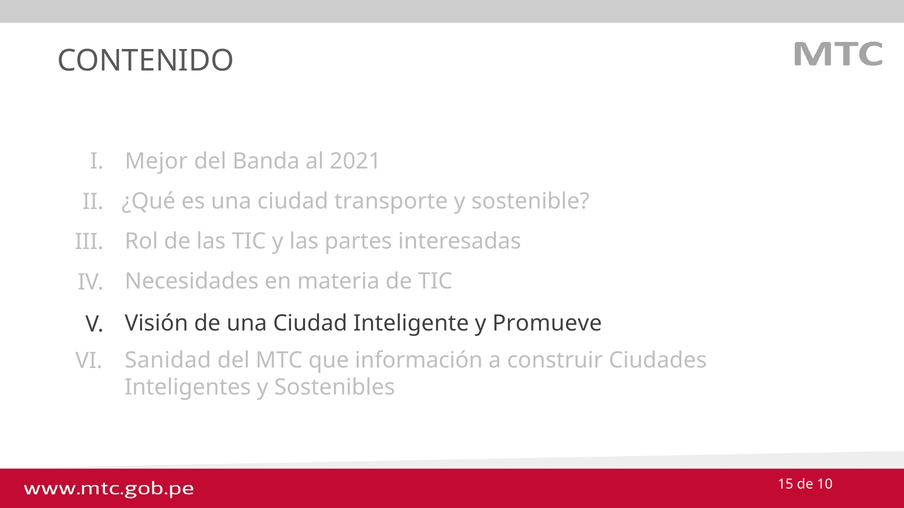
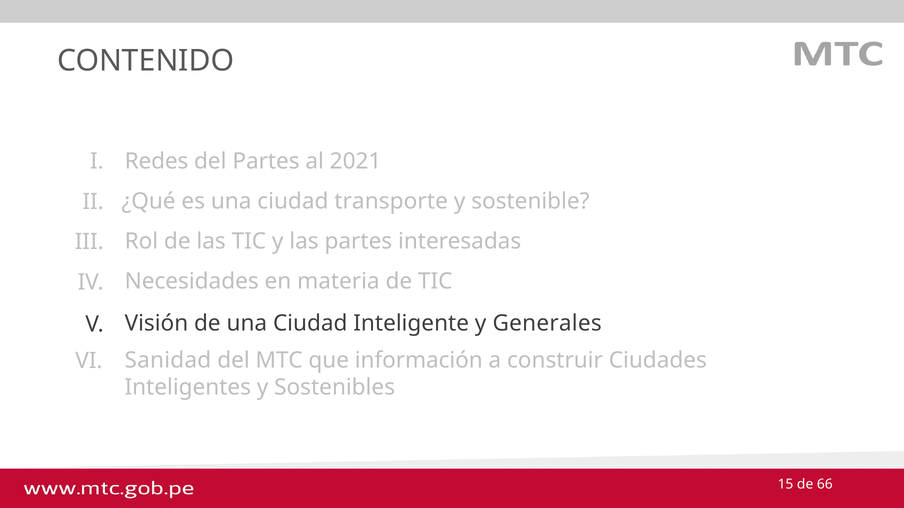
Mejor: Mejor -> Redes
del Banda: Banda -> Partes
Promueve: Promueve -> Generales
10: 10 -> 66
